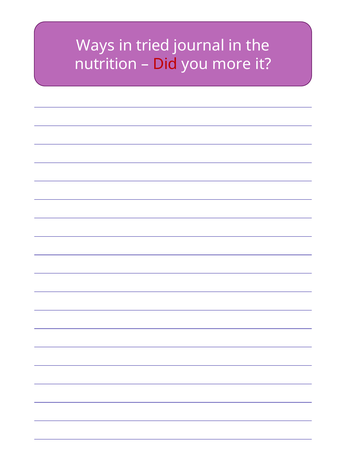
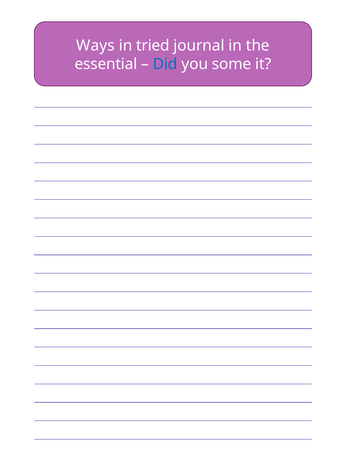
nutrition: nutrition -> essential
Did colour: red -> blue
more: more -> some
